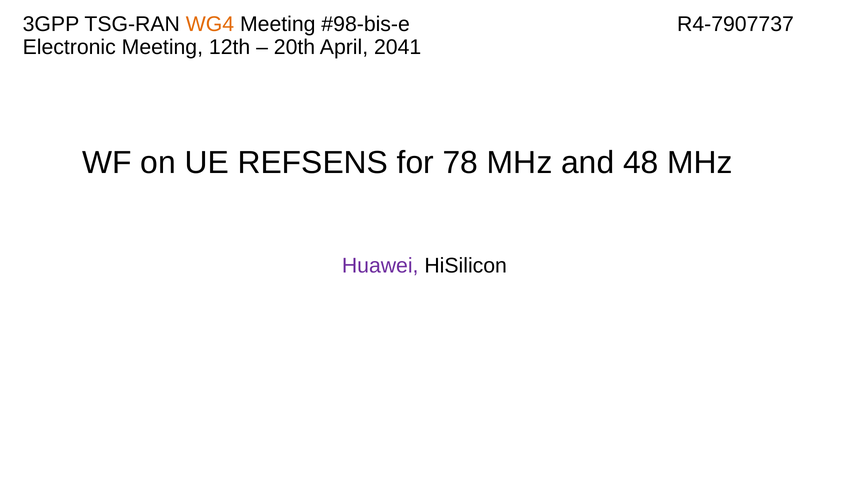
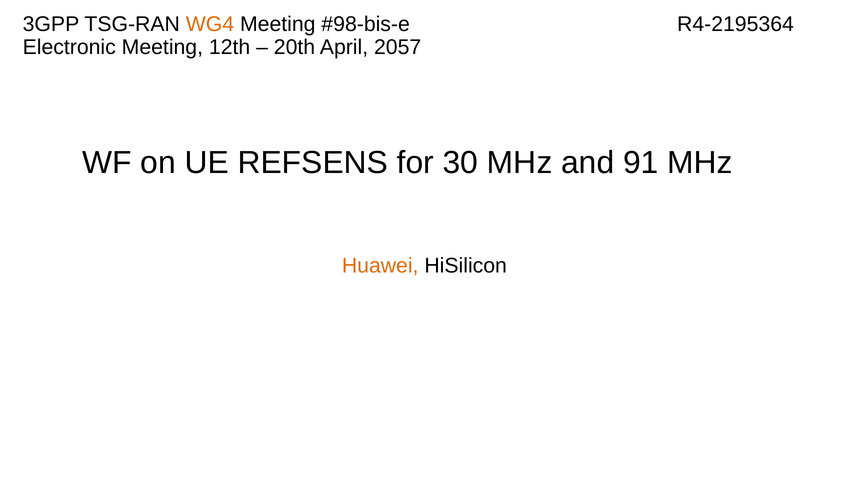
R4-7907737: R4-7907737 -> R4-2195364
2041: 2041 -> 2057
78: 78 -> 30
48: 48 -> 91
Huawei colour: purple -> orange
